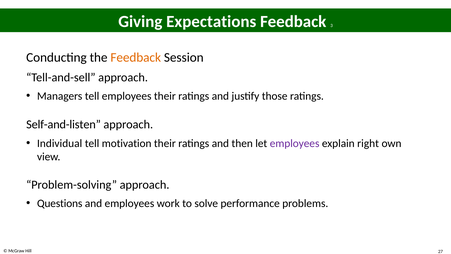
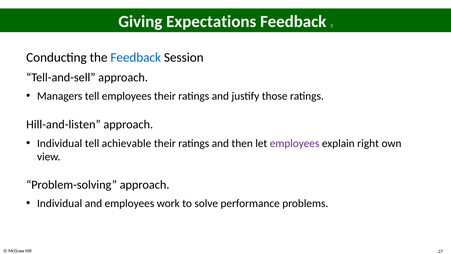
Feedback at (136, 57) colour: orange -> blue
Self-and-listen: Self-and-listen -> Hill-and-listen
motivation: motivation -> achievable
Questions at (60, 203): Questions -> Individual
